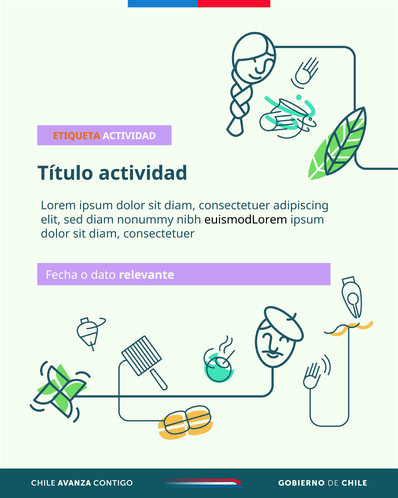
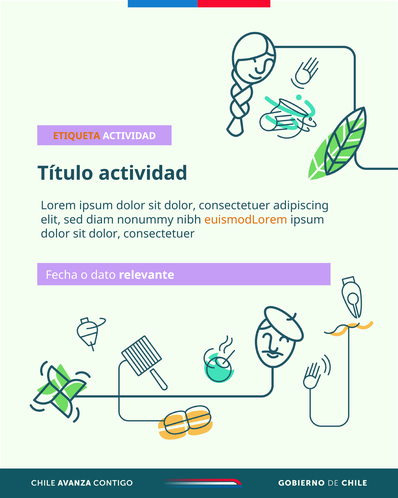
diam at (180, 206): diam -> dolor
euismodLorem colour: black -> orange
diam at (105, 234): diam -> dolor
